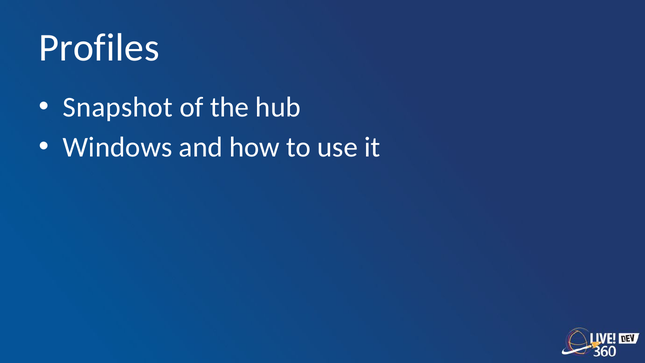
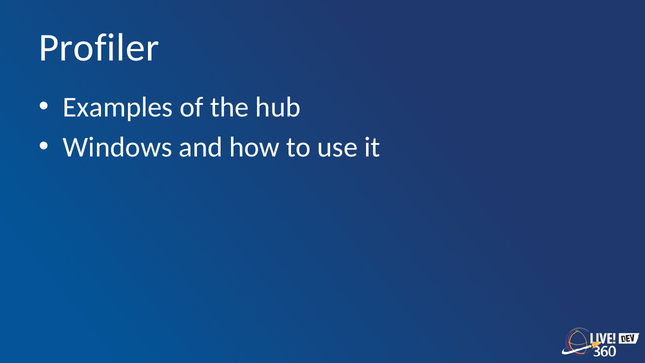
Profiles: Profiles -> Profiler
Snapshot: Snapshot -> Examples
